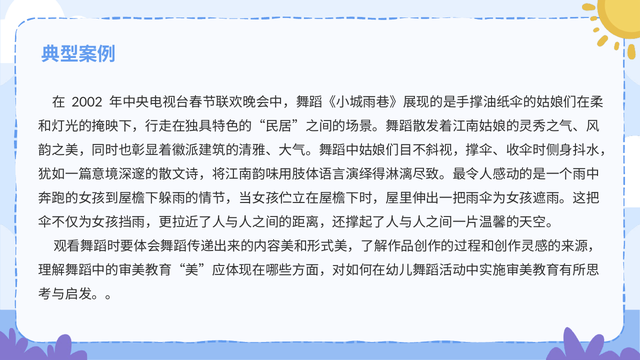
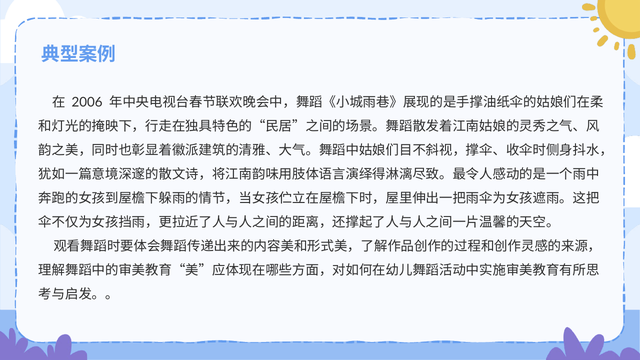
2002: 2002 -> 2006
